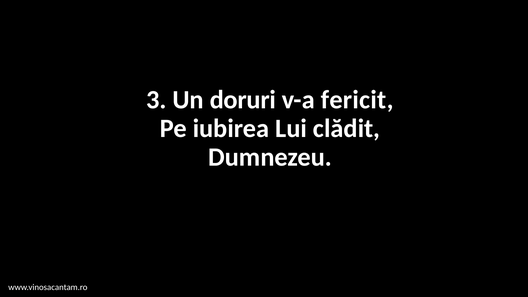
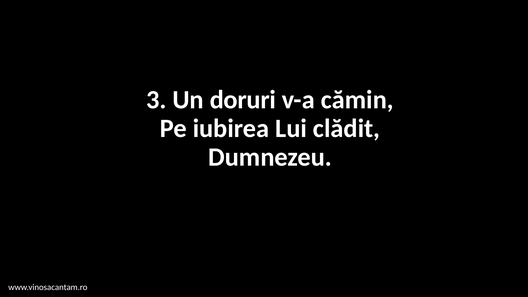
fericit: fericit -> cămin
